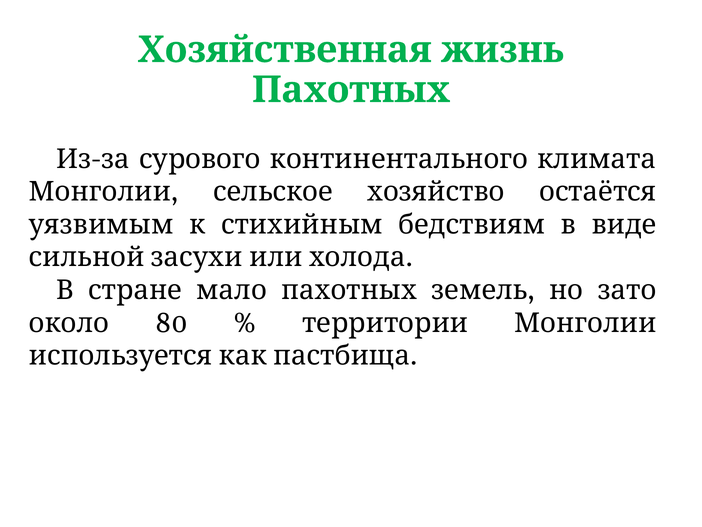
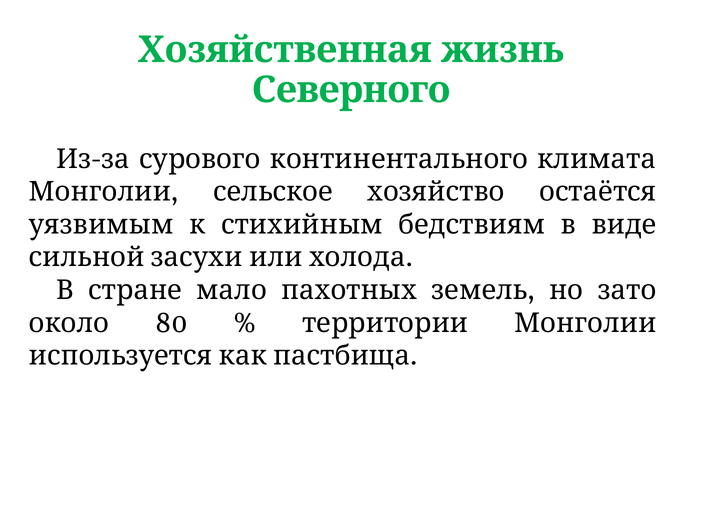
Пахотных at (351, 90): Пахотных -> Северного
